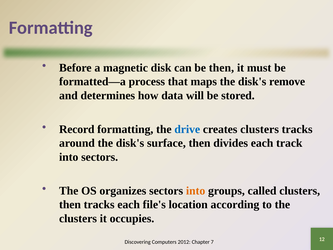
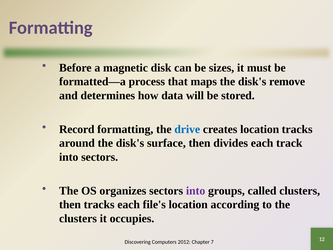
be then: then -> sizes
creates clusters: clusters -> location
into at (196, 191) colour: orange -> purple
